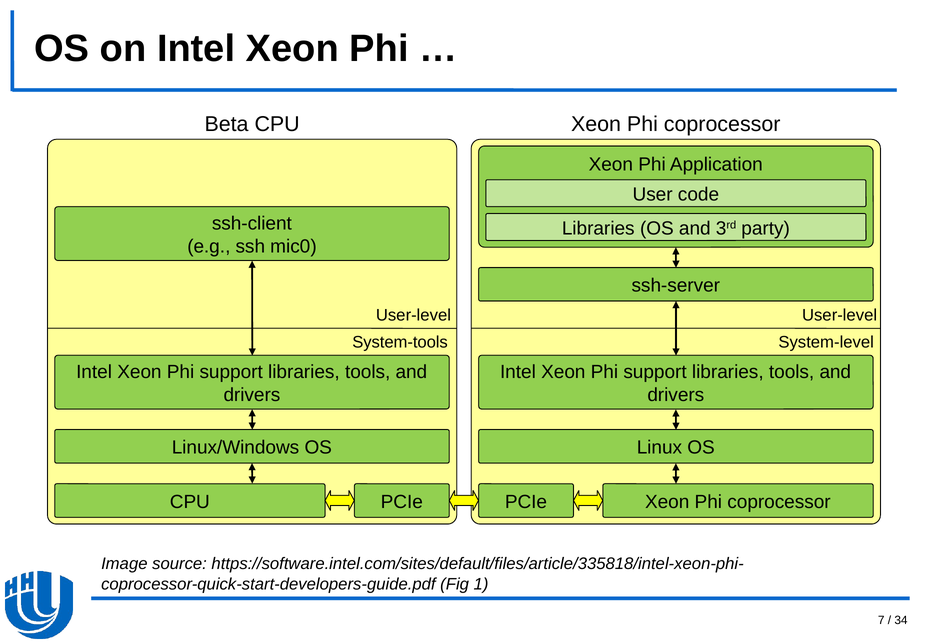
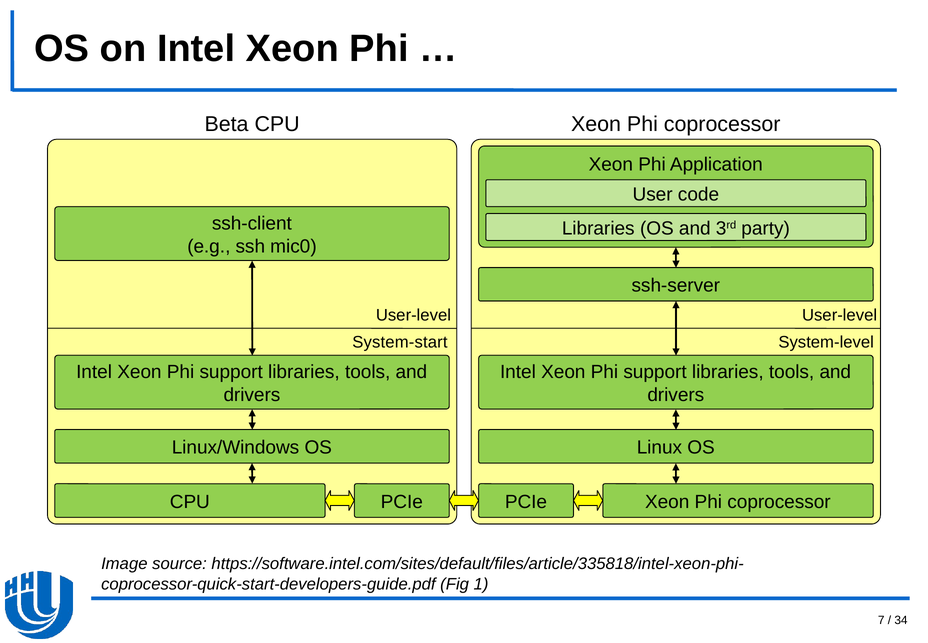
System-tools: System-tools -> System-start
